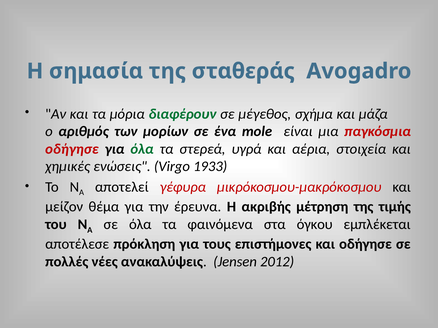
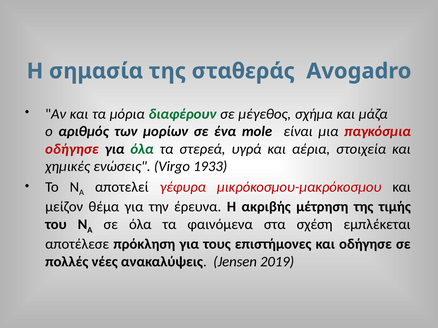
όγκου: όγκου -> σχέση
2012: 2012 -> 2019
